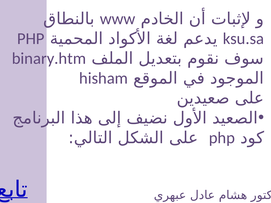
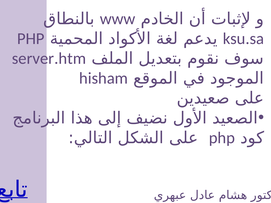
binary.htm: binary.htm -> server.htm
